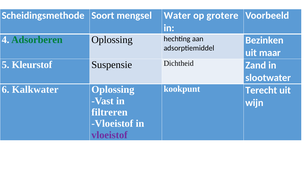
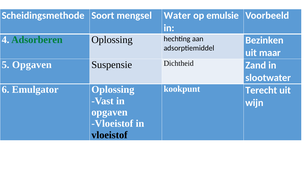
grotere: grotere -> emulsie
5 Kleurstof: Kleurstof -> Opgaven
Kalkwater: Kalkwater -> Emulgator
filtreren at (109, 112): filtreren -> opgaven
vloeistof at (109, 135) colour: purple -> black
